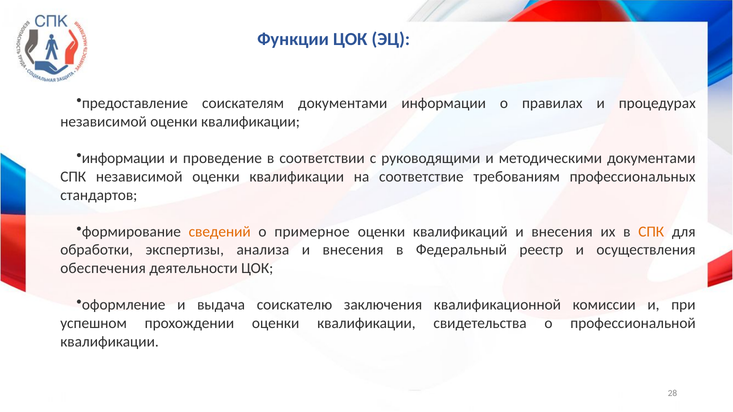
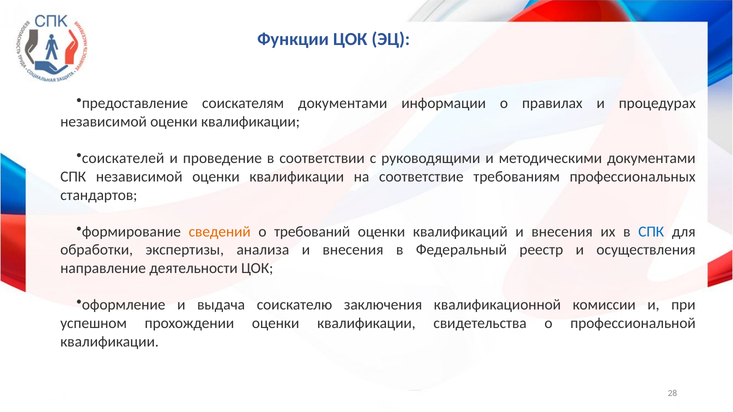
информации at (123, 158): информации -> соискателей
примерное: примерное -> требований
СПК at (651, 232) colour: orange -> blue
обеспечения: обеспечения -> направление
